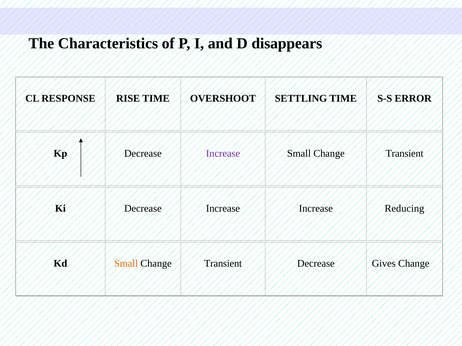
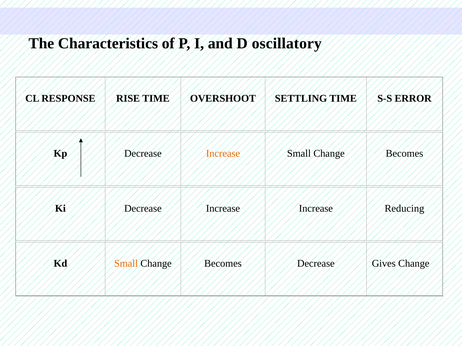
disappears: disappears -> oscillatory
Increase at (223, 154) colour: purple -> orange
Transient at (405, 154): Transient -> Becomes
Transient at (223, 264): Transient -> Becomes
